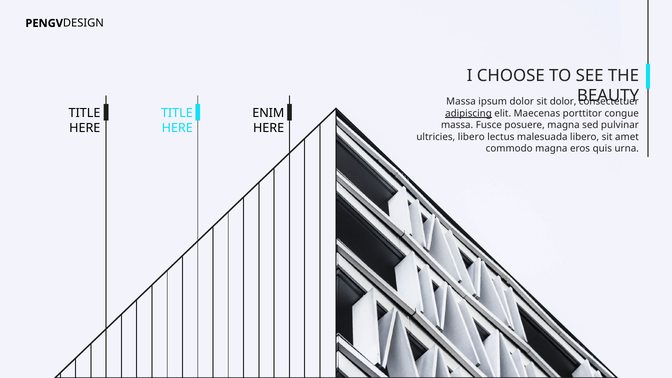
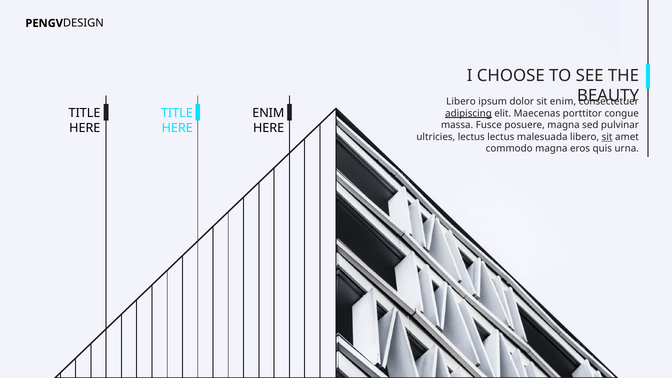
Massa at (461, 102): Massa -> Libero
sit dolor: dolor -> enim
ultricies libero: libero -> lectus
sit at (607, 137) underline: none -> present
